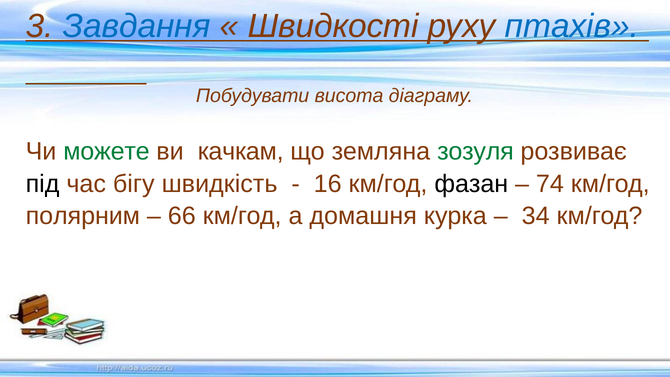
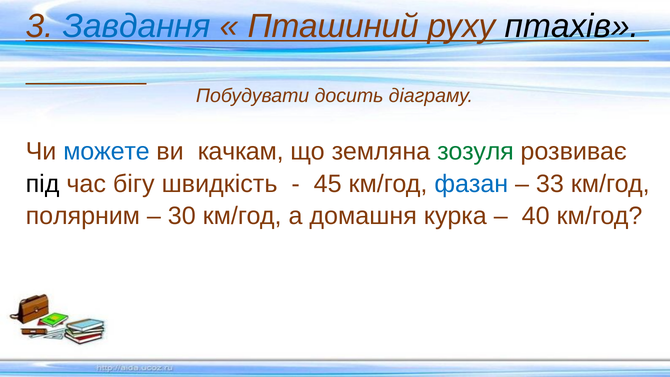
Швидкості: Швидкості -> Пташиний
птахів colour: blue -> black
висота: висота -> досить
можете colour: green -> blue
16: 16 -> 45
фазан colour: black -> blue
74: 74 -> 33
66: 66 -> 30
34: 34 -> 40
